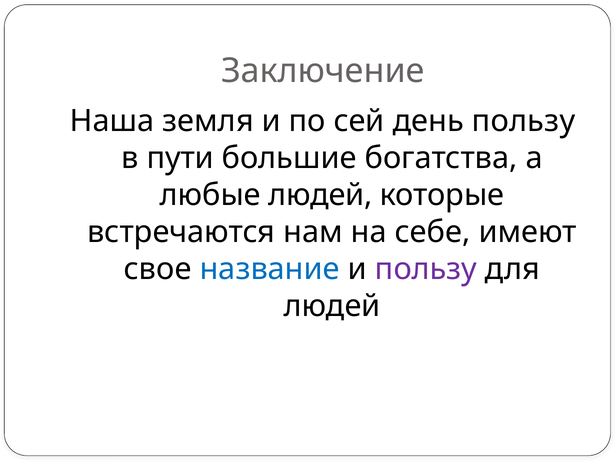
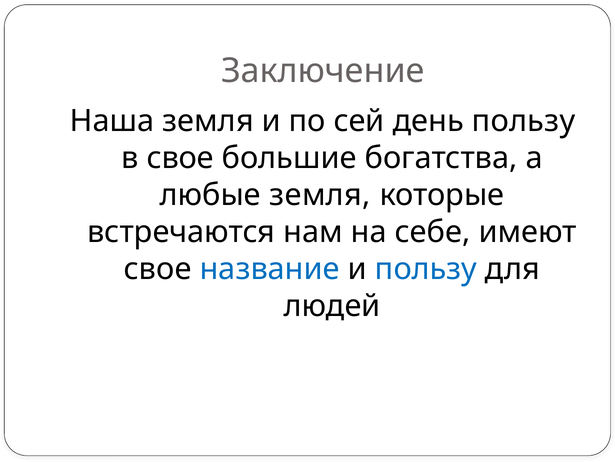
в пути: пути -> свое
любые людей: людей -> земля
пользу at (426, 269) colour: purple -> blue
